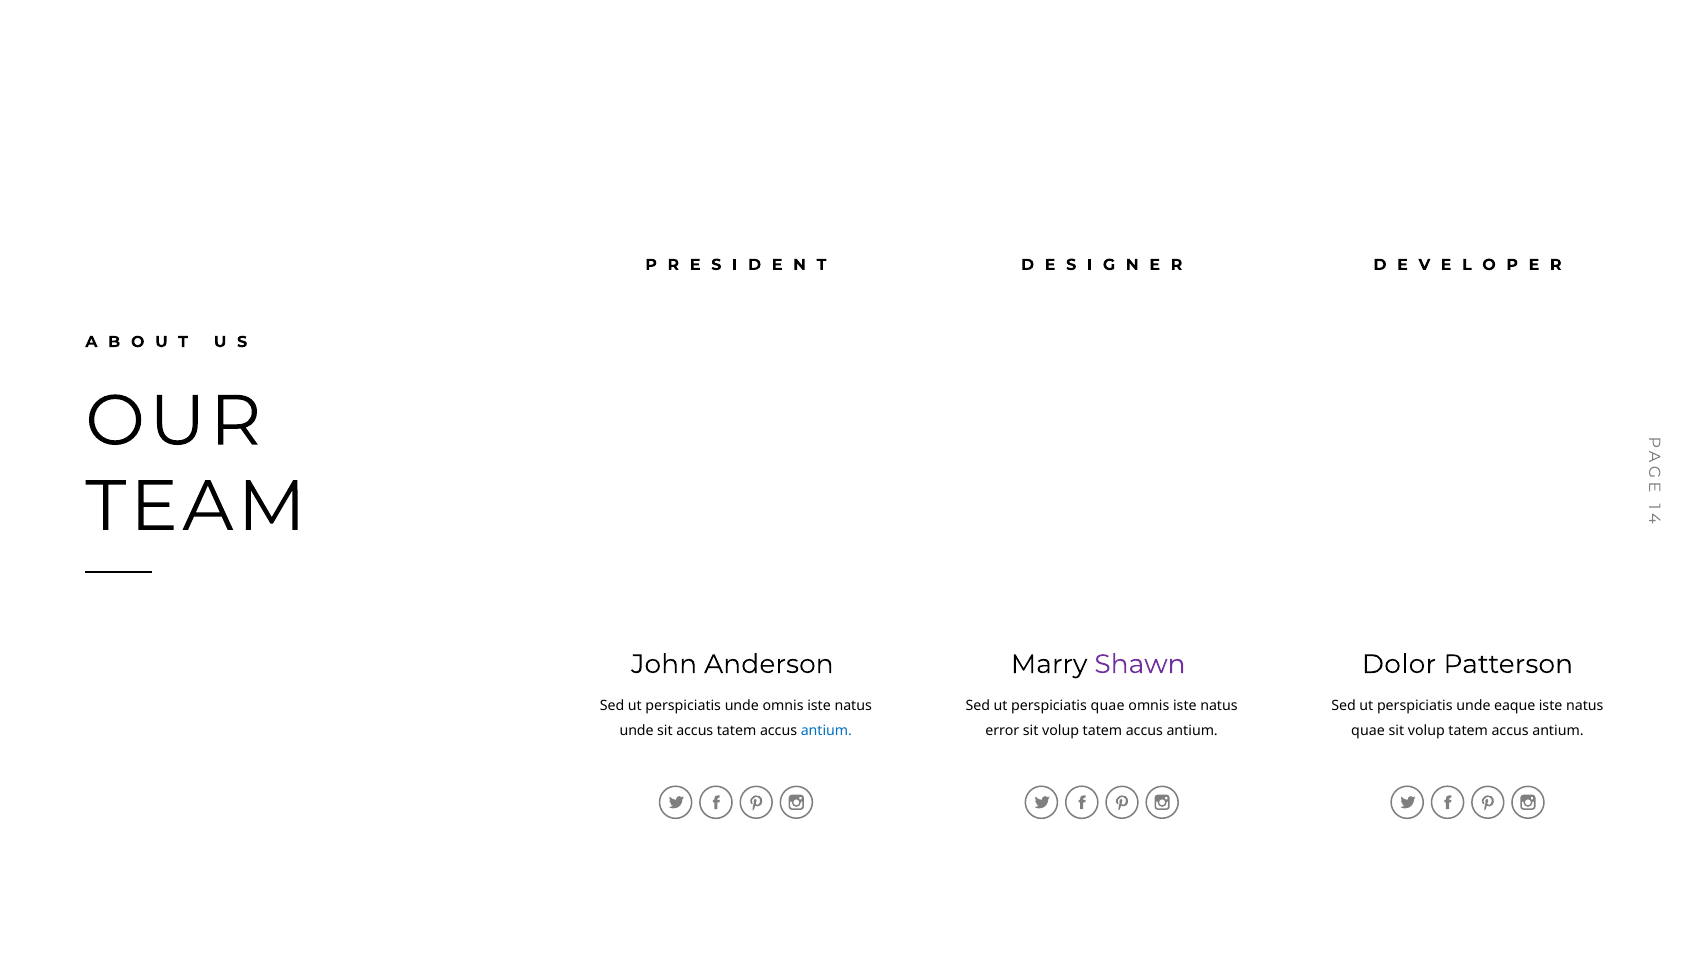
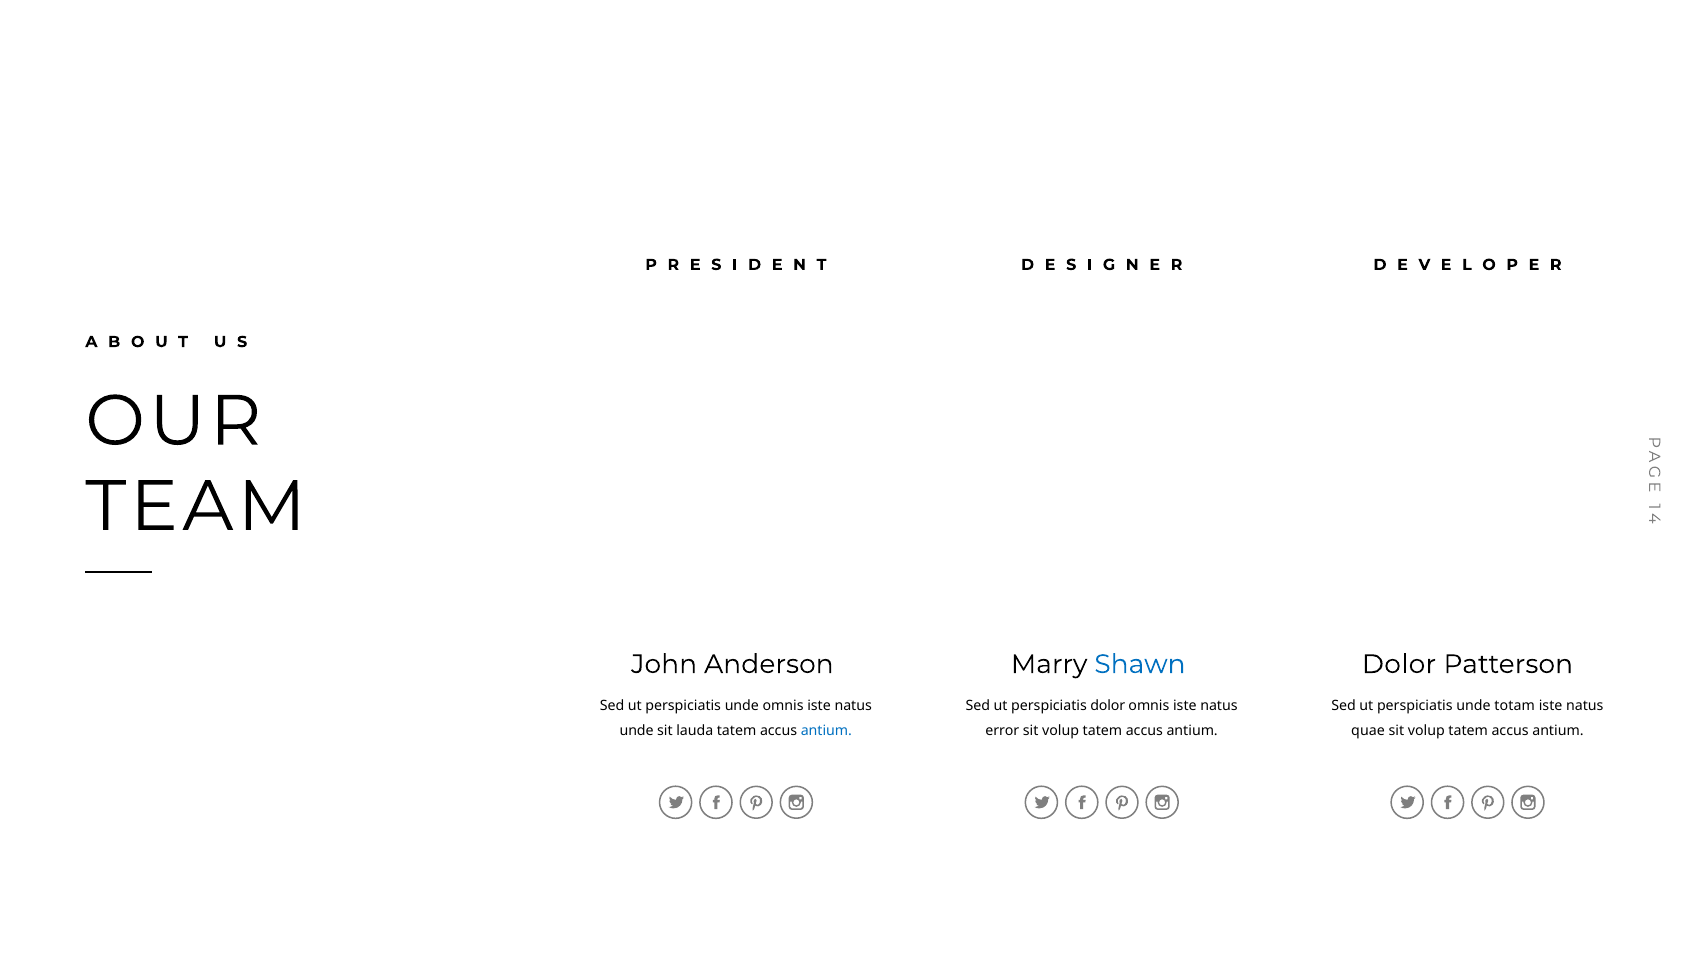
Shawn colour: purple -> blue
perspiciatis quae: quae -> dolor
eaque: eaque -> totam
sit accus: accus -> lauda
